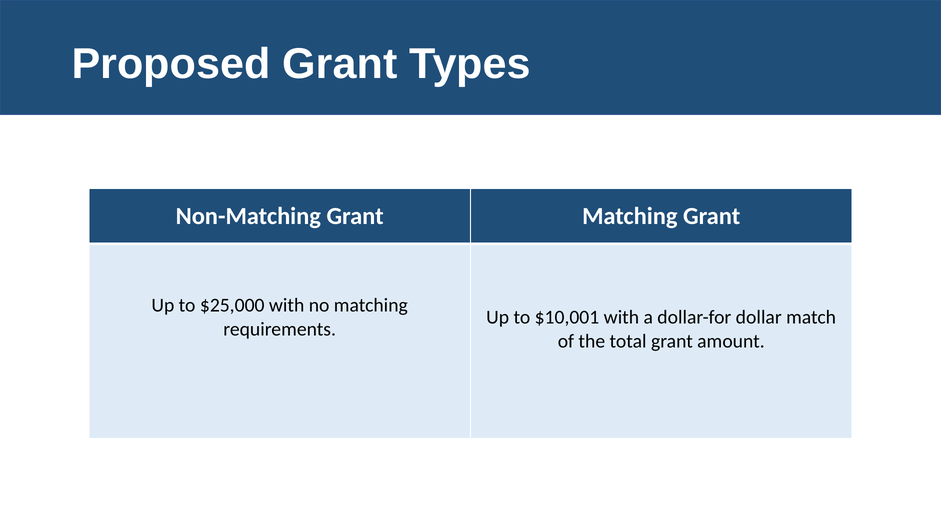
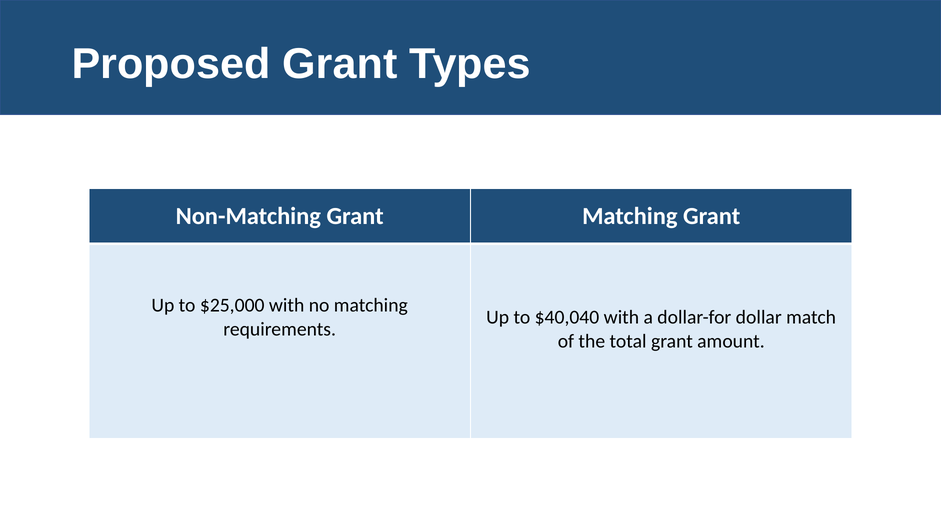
$10,001: $10,001 -> $40,040
